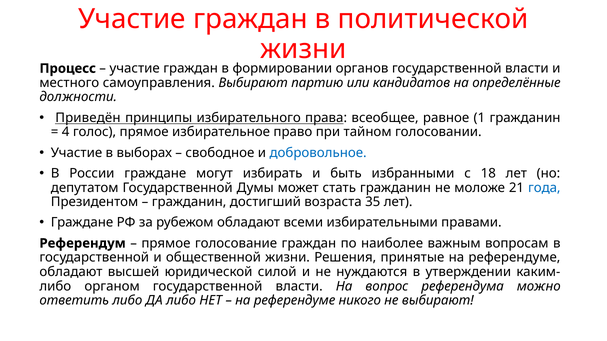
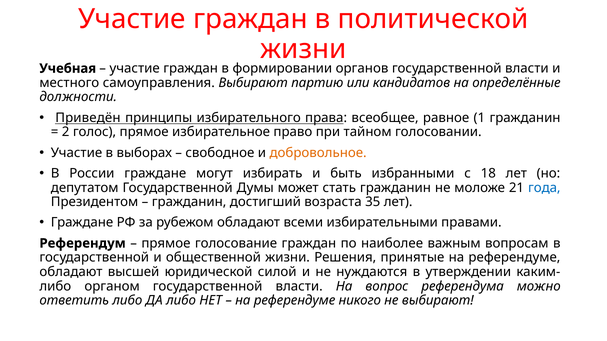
Процесс: Процесс -> Учебная
4: 4 -> 2
добровольное colour: blue -> orange
